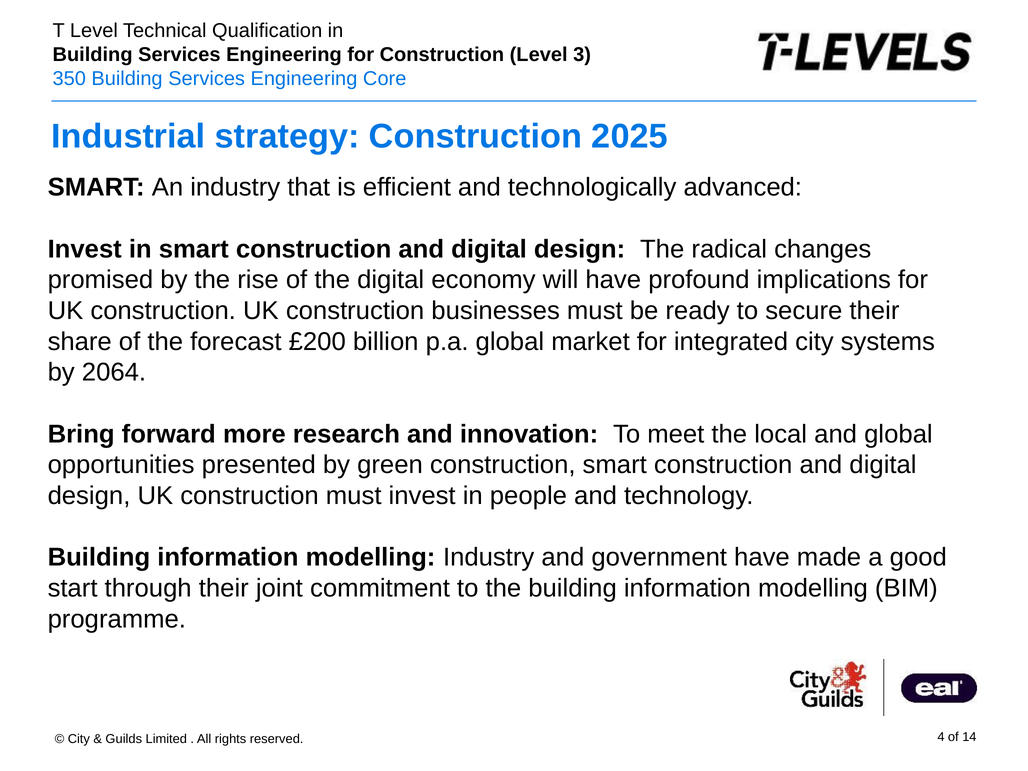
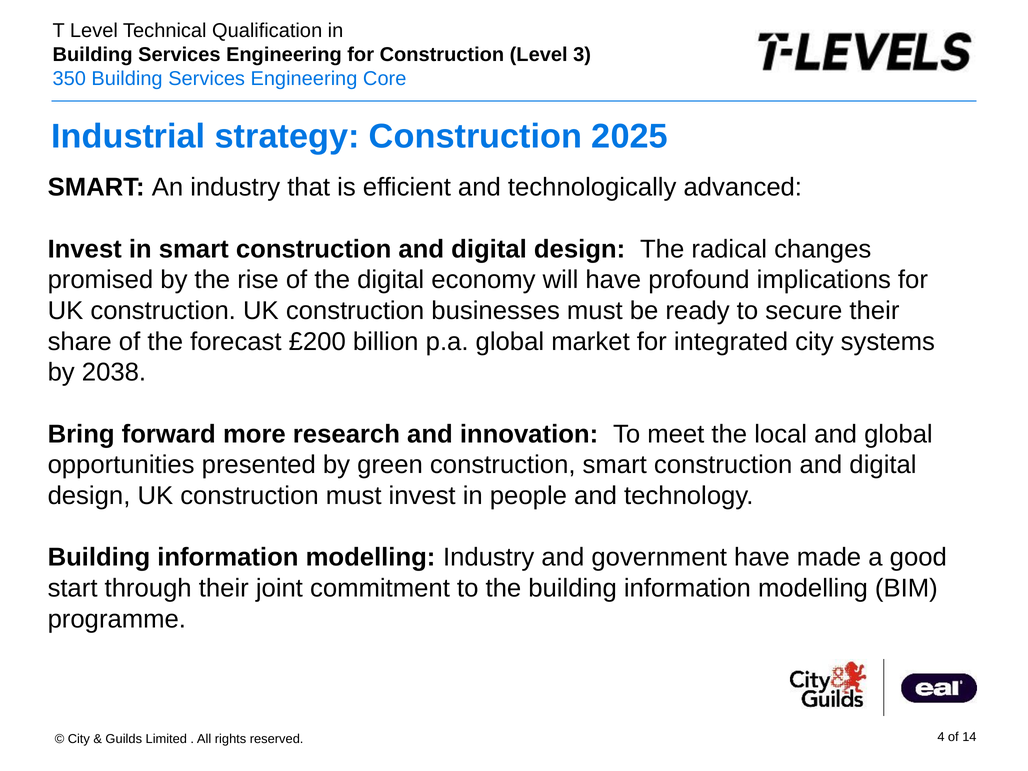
2064: 2064 -> 2038
